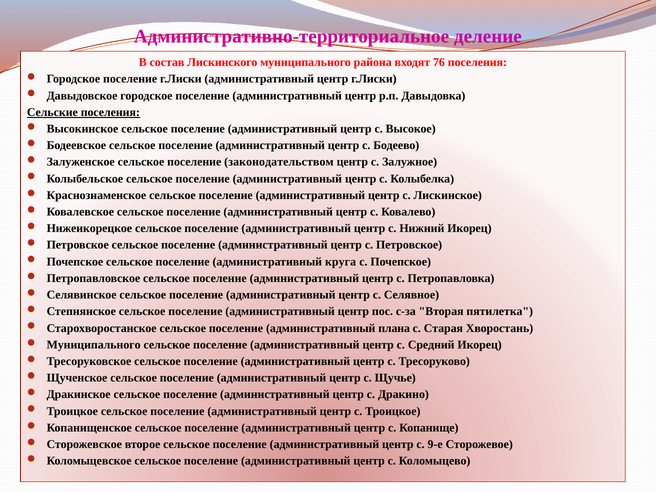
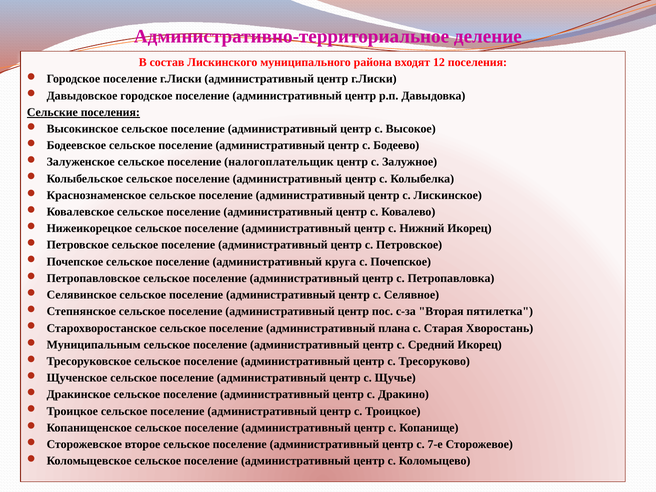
76: 76 -> 12
законодательством: законодательством -> налогоплательщик
Муниципального at (94, 345): Муниципального -> Муниципальным
9-е: 9-е -> 7-е
